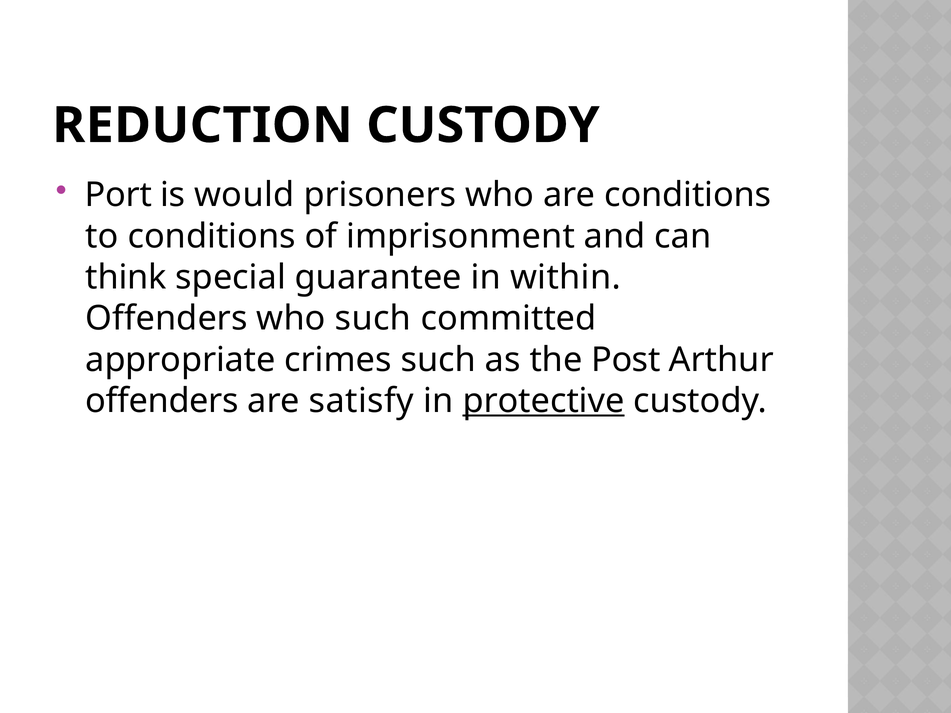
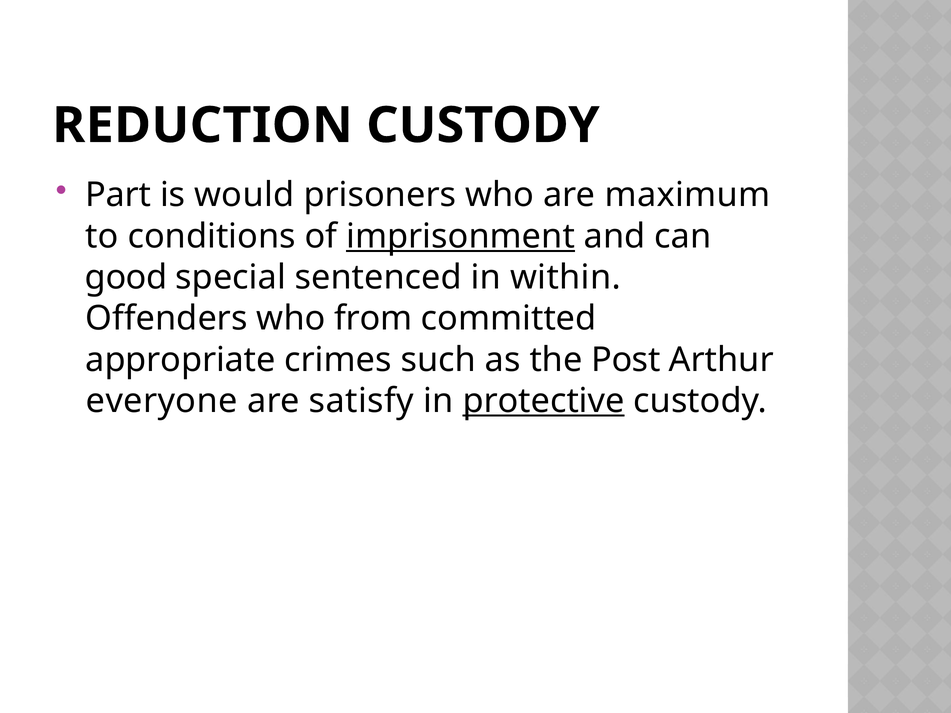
Port: Port -> Part
are conditions: conditions -> maximum
imprisonment underline: none -> present
think: think -> good
guarantee: guarantee -> sentenced
who such: such -> from
offenders at (162, 401): offenders -> everyone
